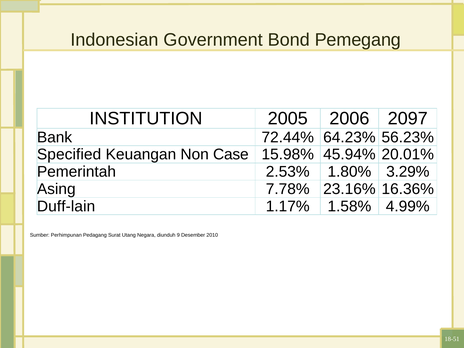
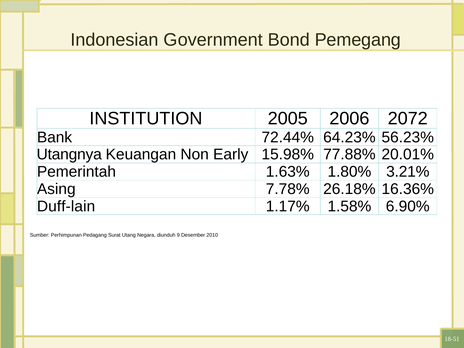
2097: 2097 -> 2072
Specified: Specified -> Utangnya
Case: Case -> Early
45.94%: 45.94% -> 77.88%
2.53%: 2.53% -> 1.63%
3.29%: 3.29% -> 3.21%
23.16%: 23.16% -> 26.18%
4.99%: 4.99% -> 6.90%
